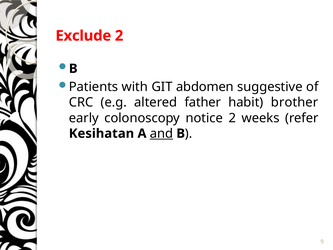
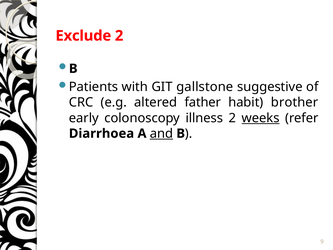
abdomen: abdomen -> gallstone
notice: notice -> illness
weeks underline: none -> present
Kesihatan: Kesihatan -> Diarrhoea
